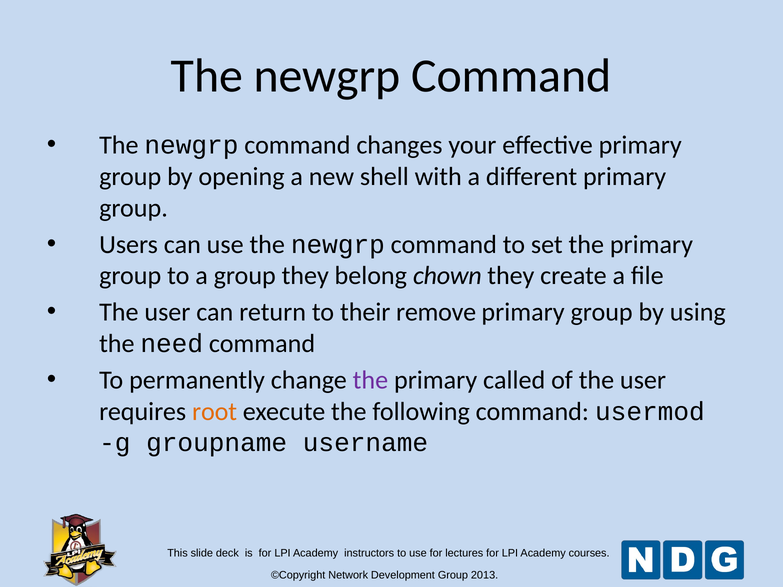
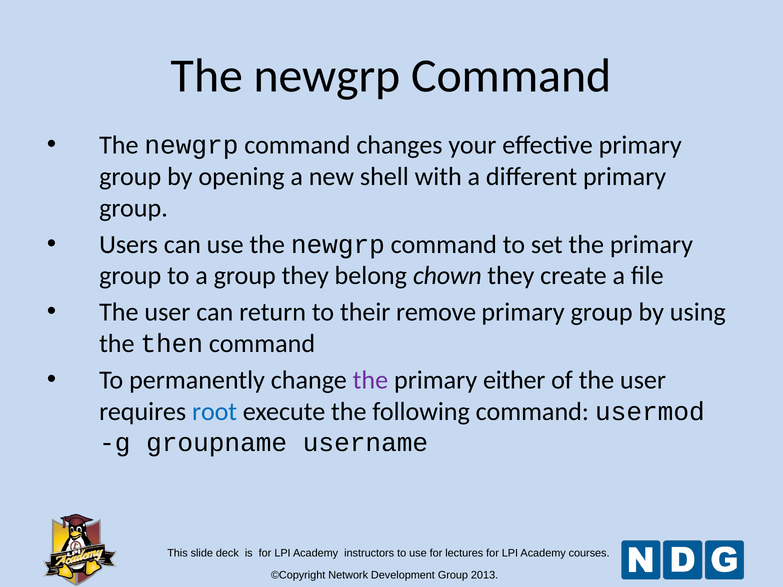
need: need -> then
called: called -> either
root colour: orange -> blue
